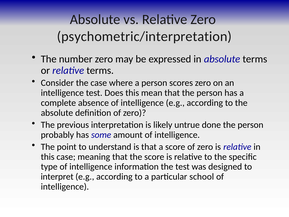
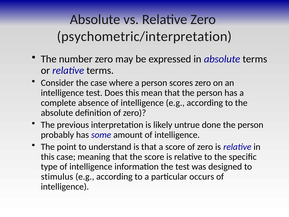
interpret: interpret -> stimulus
school: school -> occurs
